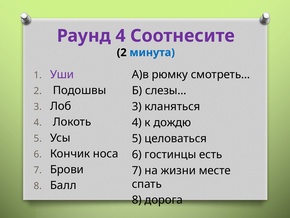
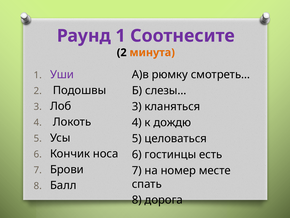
Раунд 4: 4 -> 1
минута colour: blue -> orange
жизни: жизни -> номер
